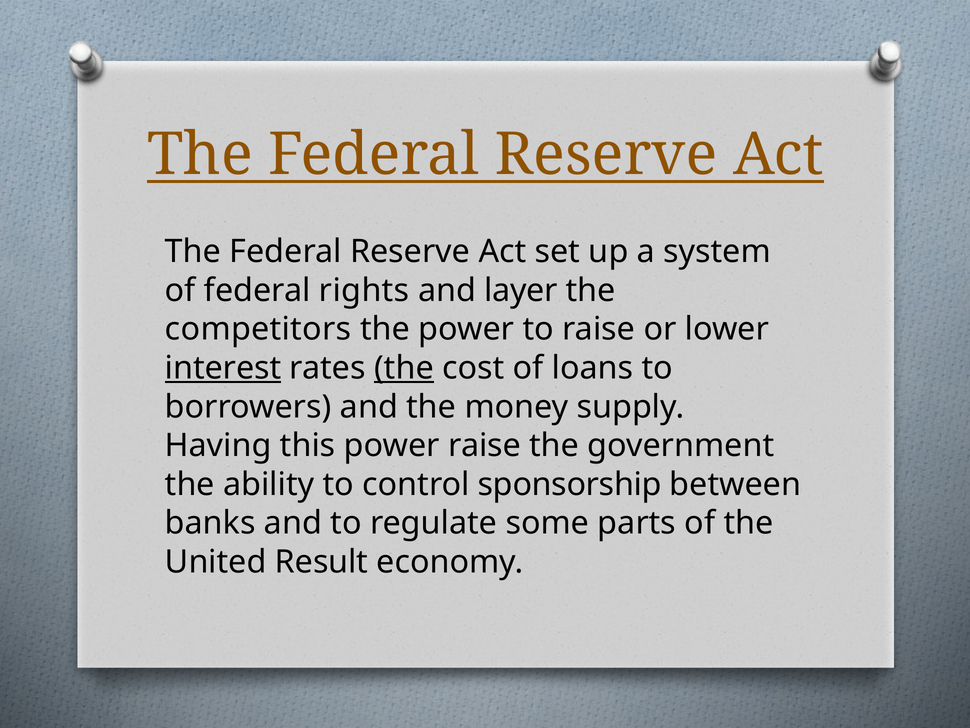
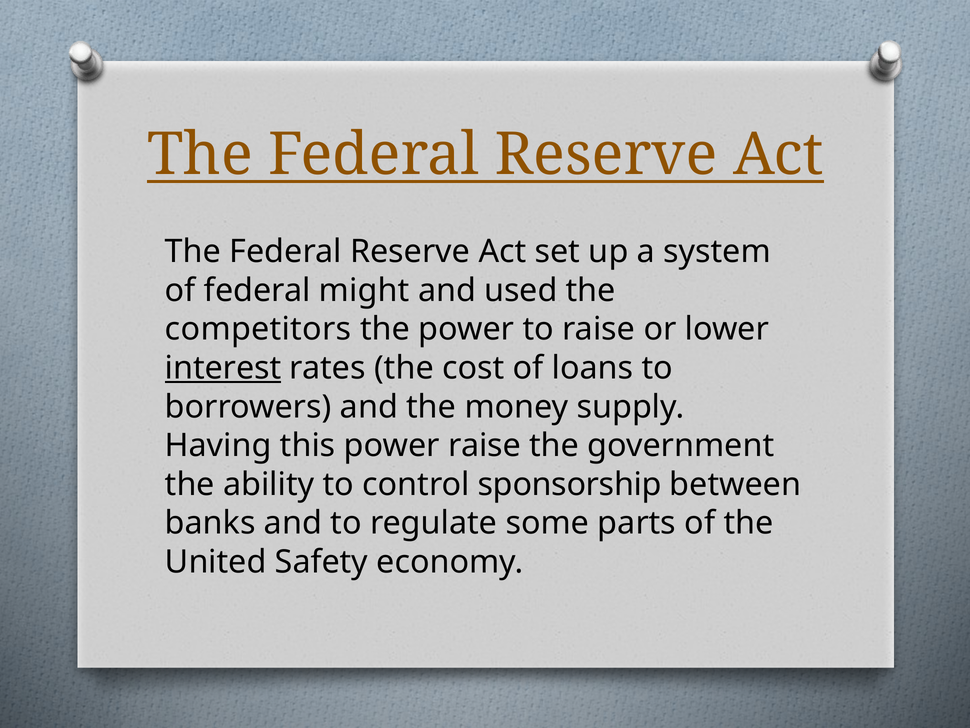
rights: rights -> might
layer: layer -> used
the at (404, 368) underline: present -> none
Result: Result -> Safety
